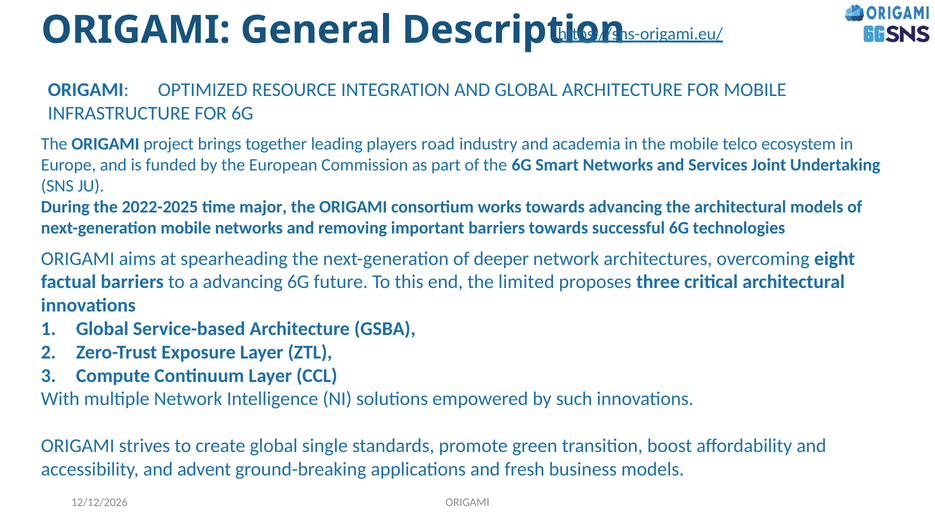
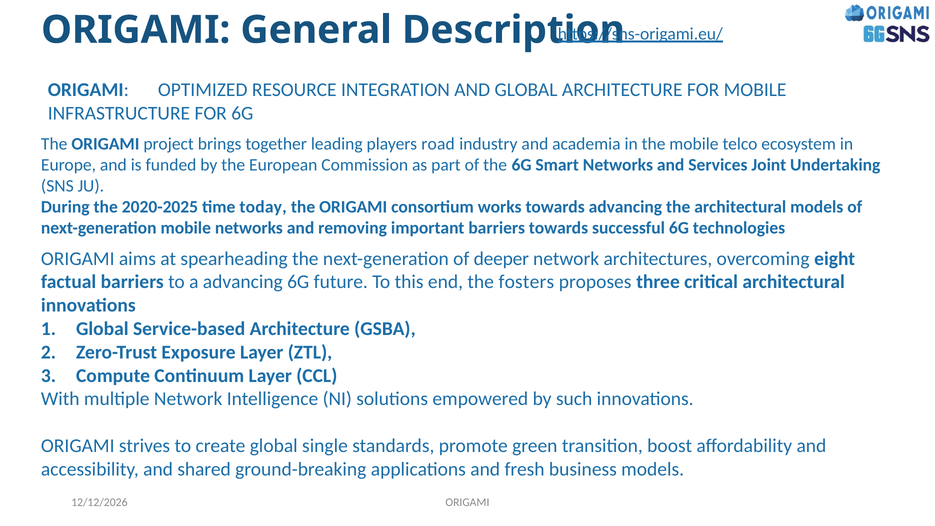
2022-2025: 2022-2025 -> 2020-2025
major: major -> today
limited: limited -> fosters
advent: advent -> shared
